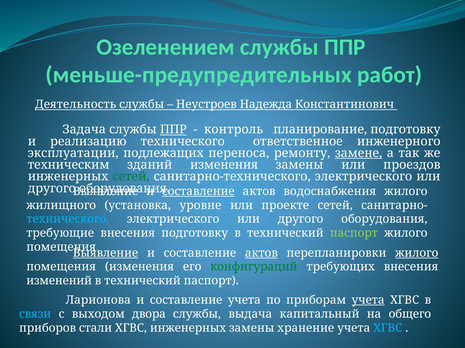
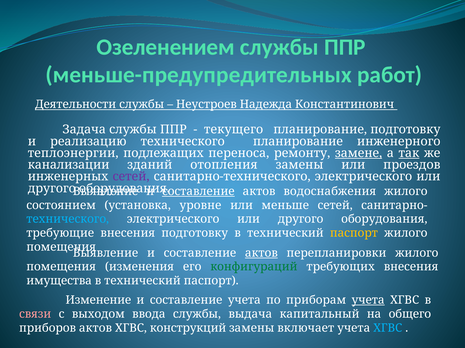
Деятельность: Деятельность -> Деятельности
ППР at (173, 130) underline: present -> none
контроль: контроль -> текущего
технического ответственное: ответственное -> планирование
эксплуатации: эксплуатации -> теплоэнергии
так underline: none -> present
техническим: техническим -> канализации
зданий изменения: изменения -> отопления
сетей at (131, 177) colour: green -> purple
жилищного: жилищного -> состоянием
проекте: проекте -> меньше
паспорт at (354, 234) colour: light green -> yellow
Выявление at (106, 253) underline: present -> none
жилого at (417, 253) underline: present -> none
изменений: изменений -> имущества
Ларионова: Ларионова -> Изменение
связи colour: light blue -> pink
двора: двора -> ввода
приборов стали: стали -> актов
ХГВС инженерных: инженерных -> конструкций
хранение: хранение -> включает
